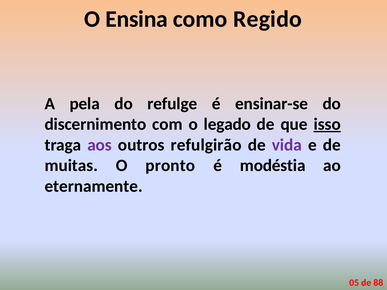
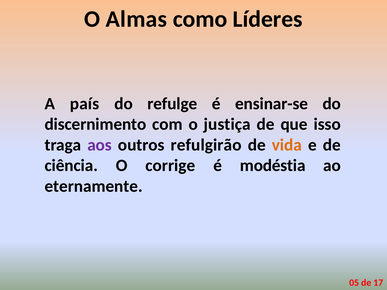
Ensina: Ensina -> Almas
Regido: Regido -> Líderes
pela: pela -> país
legado: legado -> justiça
isso underline: present -> none
vida colour: purple -> orange
muitas: muitas -> ciência
pronto: pronto -> corrige
88: 88 -> 17
